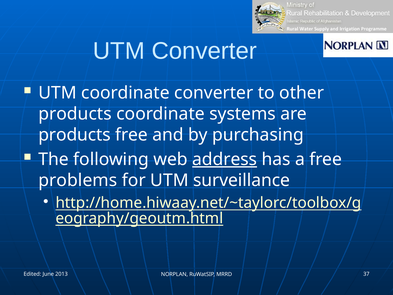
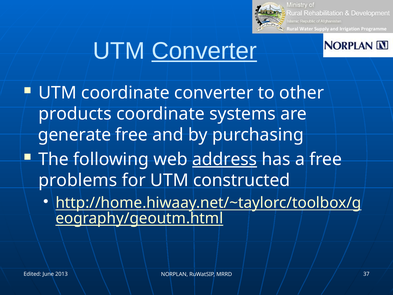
Converter at (204, 51) underline: none -> present
products at (75, 135): products -> generate
surveillance: surveillance -> constructed
